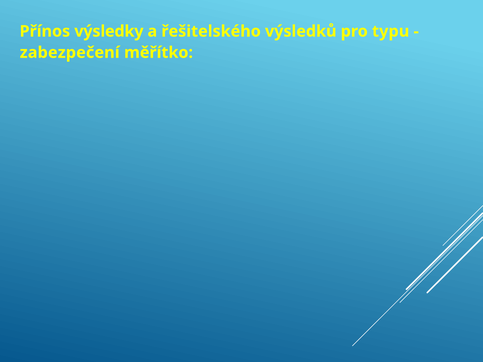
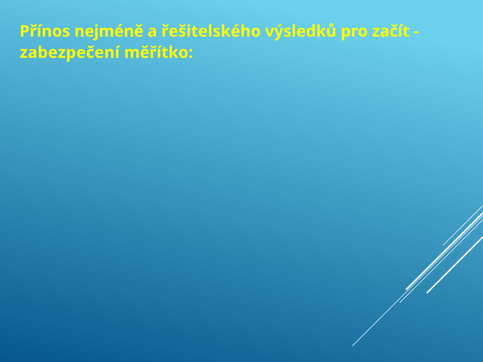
výsledky: výsledky -> nejméně
typu: typu -> začít
